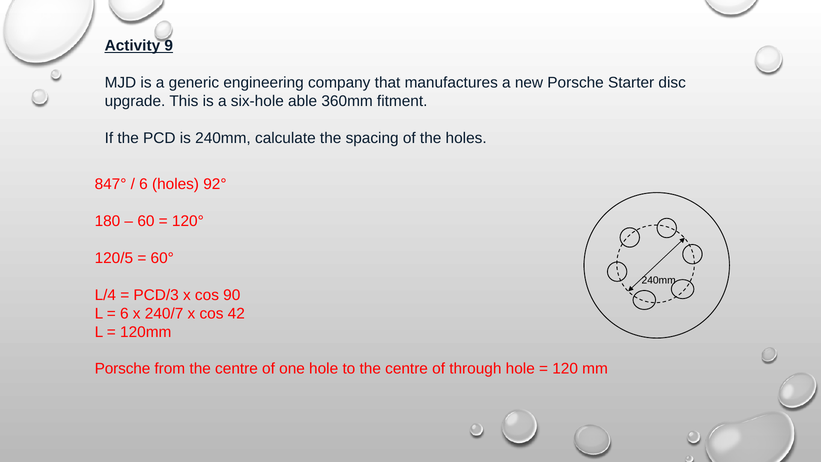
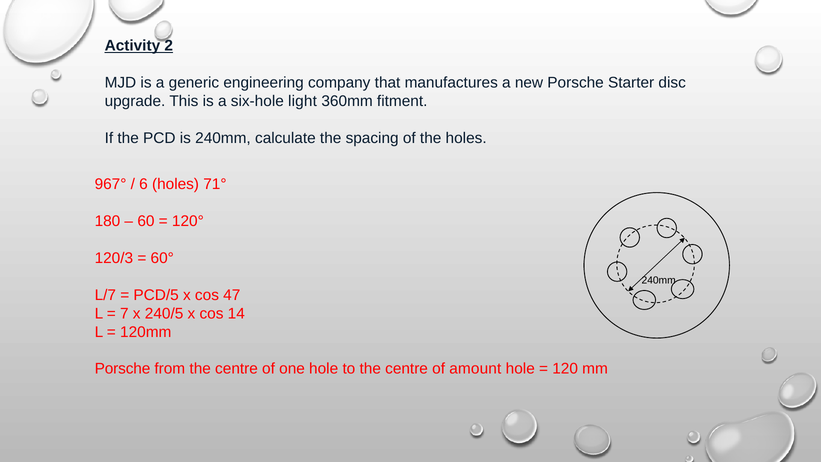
9: 9 -> 2
able: able -> light
847°: 847° -> 967°
92°: 92° -> 71°
120/5: 120/5 -> 120/3
L/4: L/4 -> L/7
PCD/3: PCD/3 -> PCD/5
90: 90 -> 47
6 at (124, 313): 6 -> 7
240/7: 240/7 -> 240/5
42: 42 -> 14
through: through -> amount
